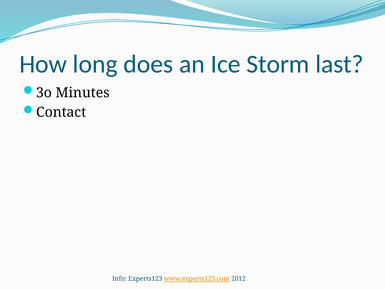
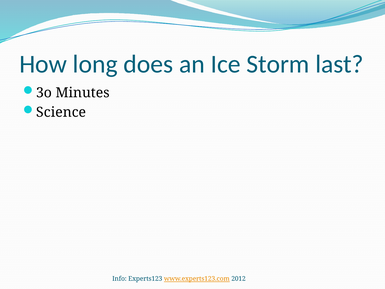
Contact: Contact -> Science
